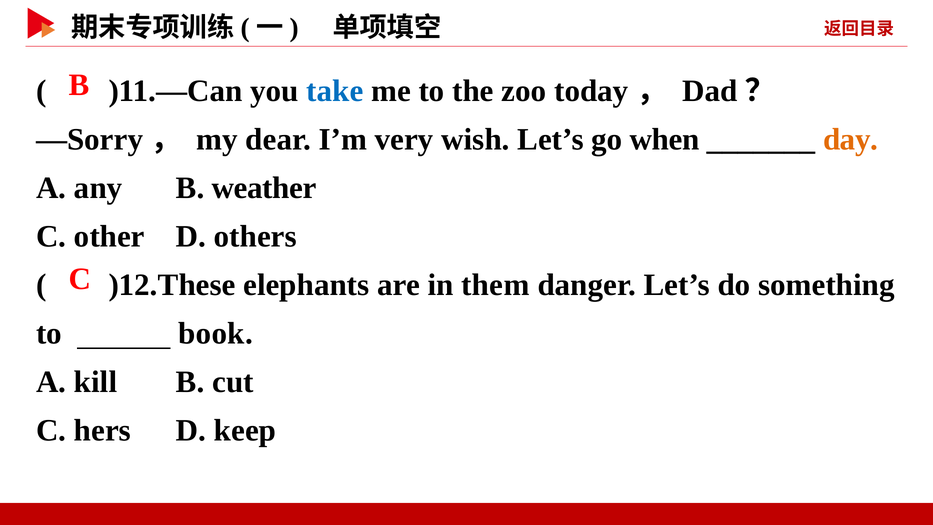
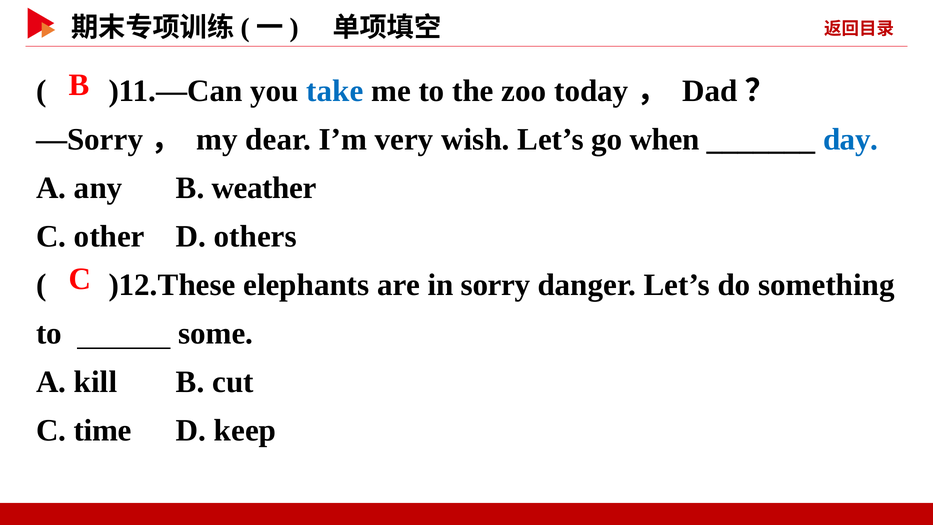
day colour: orange -> blue
them: them -> sorry
book: book -> some
hers: hers -> time
